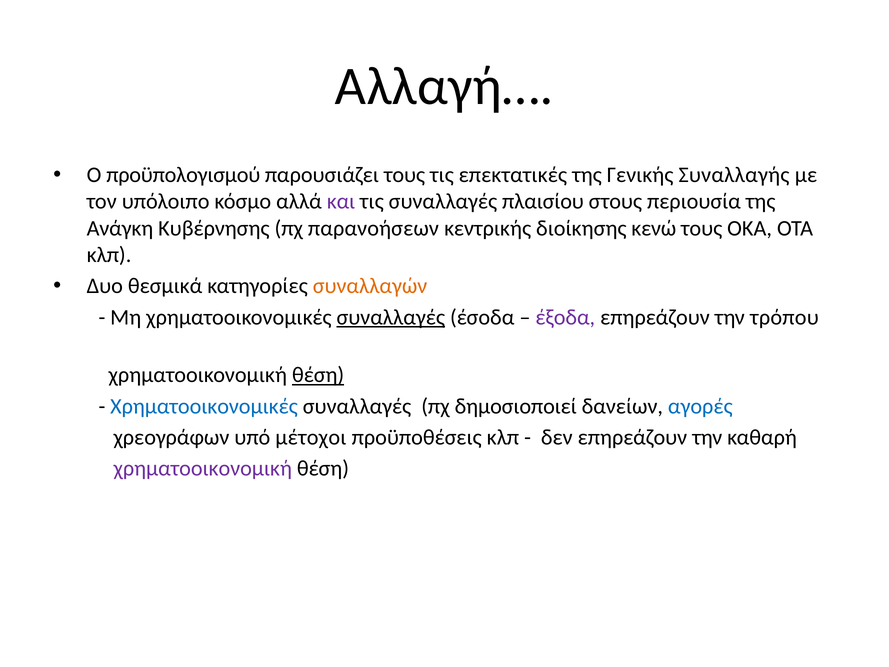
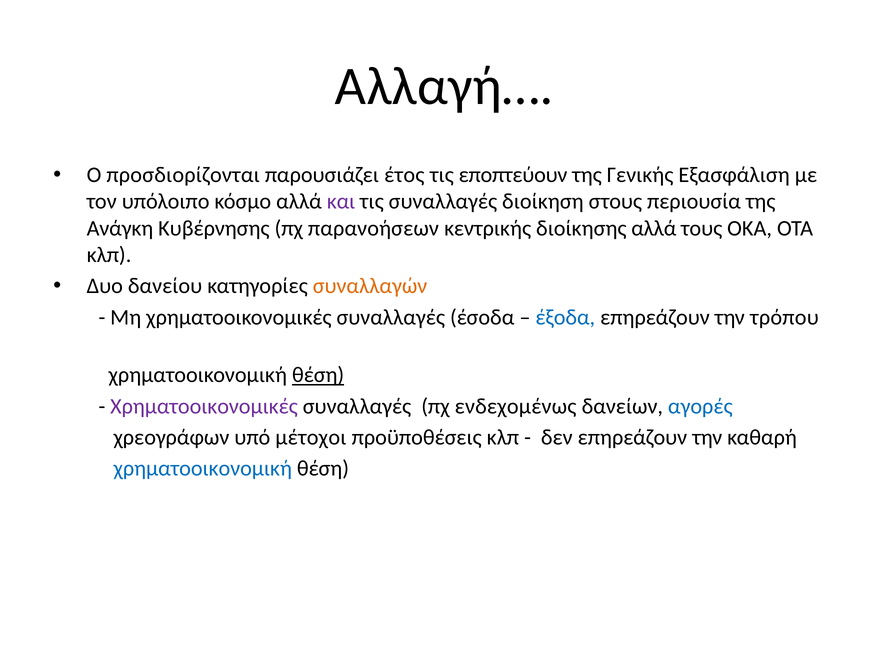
προϋπολογισμού: προϋπολογισμού -> προσδιορίζονται
παρουσιάζει τους: τους -> έτος
επεκτατικές: επεκτατικές -> εποπτεύουν
Συναλλαγής: Συναλλαγής -> Εξασφάλιση
πλαισίου: πλαισίου -> διοίκηση
διοίκησης κενώ: κενώ -> αλλά
θεσμικά: θεσμικά -> δανείου
συναλλαγές at (391, 317) underline: present -> none
έξοδα colour: purple -> blue
Χρηματοοικονομικές at (204, 406) colour: blue -> purple
δημοσιοποιεί: δημοσιοποιεί -> ενδεχομένως
χρηματοοικονομική at (203, 468) colour: purple -> blue
